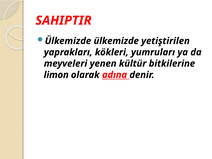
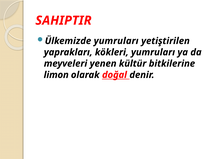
Ülkemizde ülkemizde: ülkemizde -> yumruları
adına: adına -> doğal
